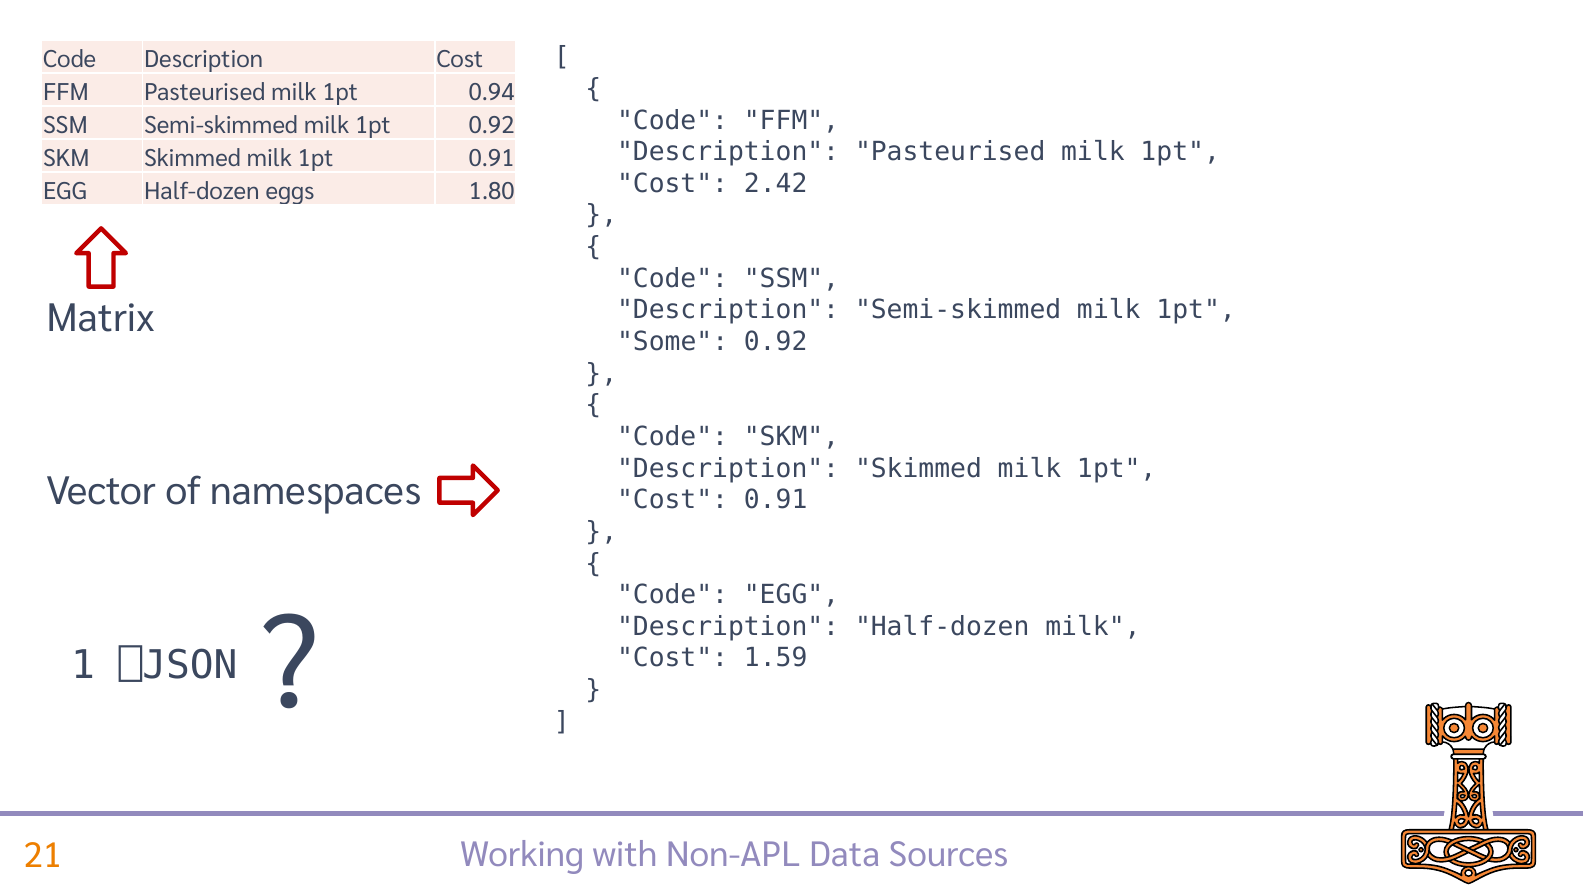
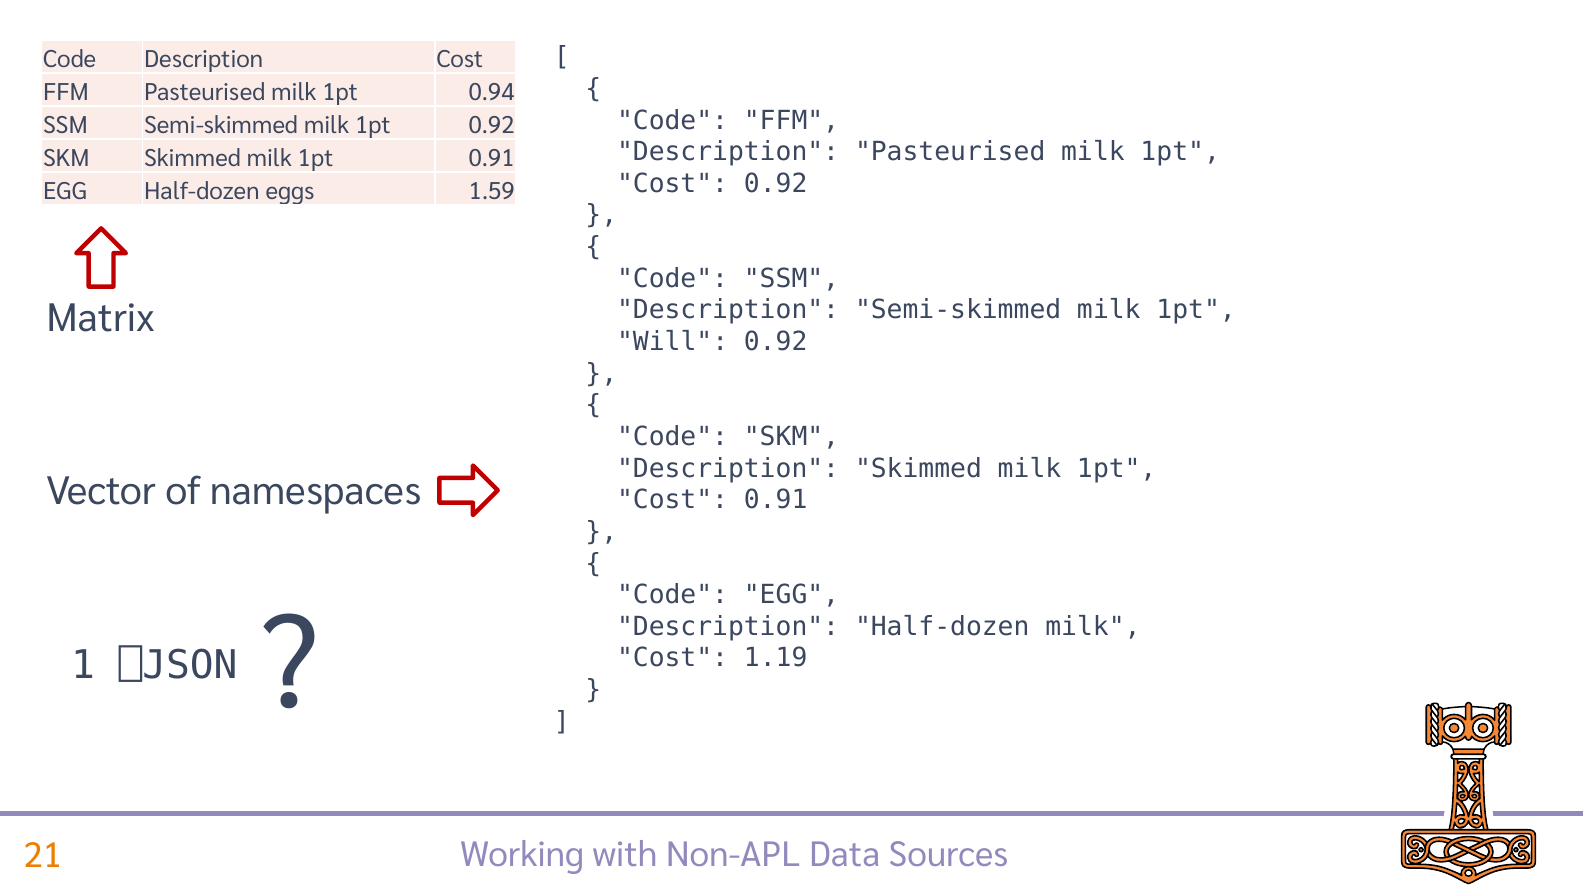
Cost 2.42: 2.42 -> 0.92
1.80: 1.80 -> 1.59
Some: Some -> Will
1.59: 1.59 -> 1.19
